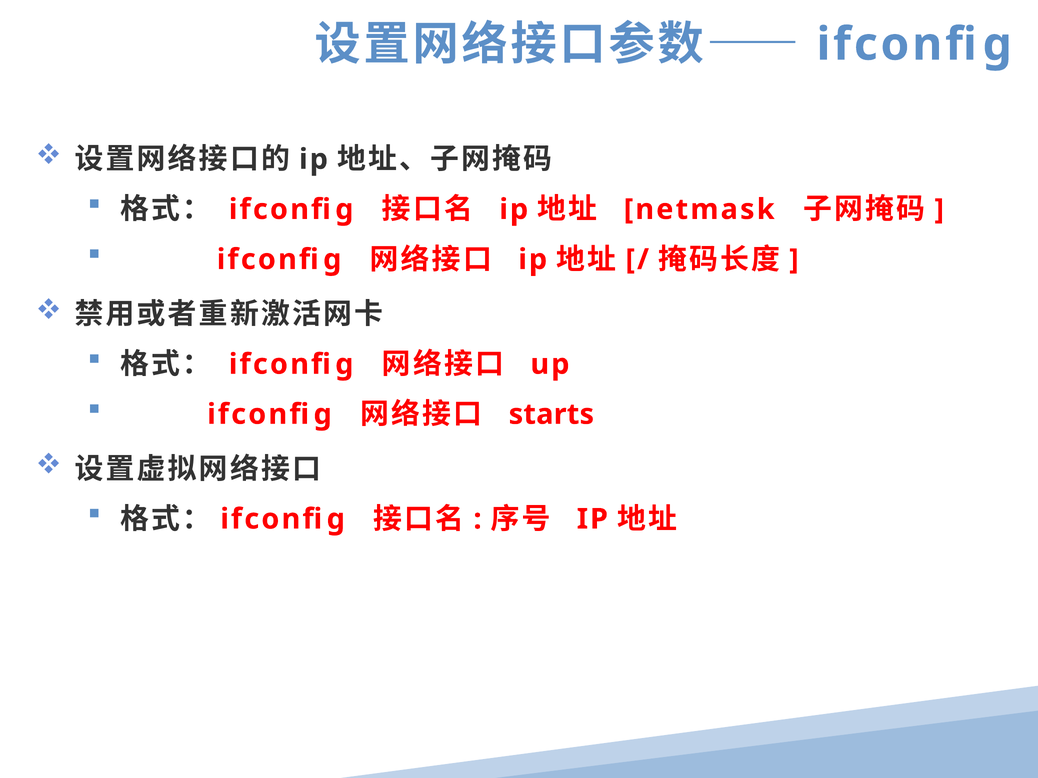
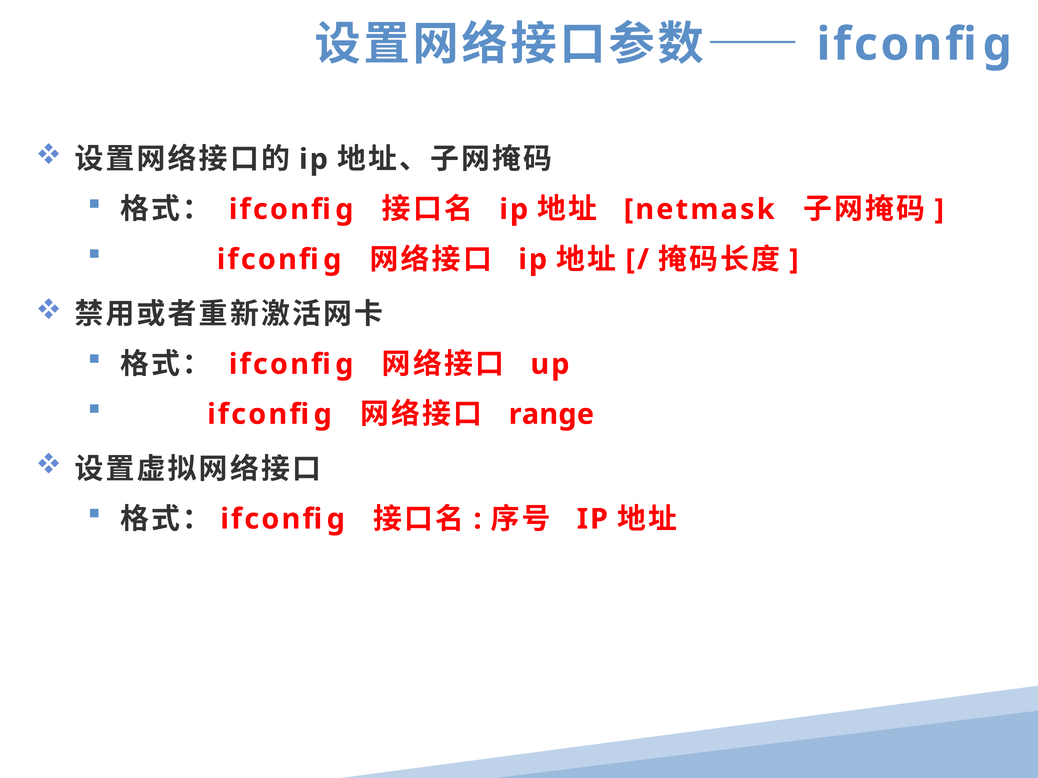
starts: starts -> range
